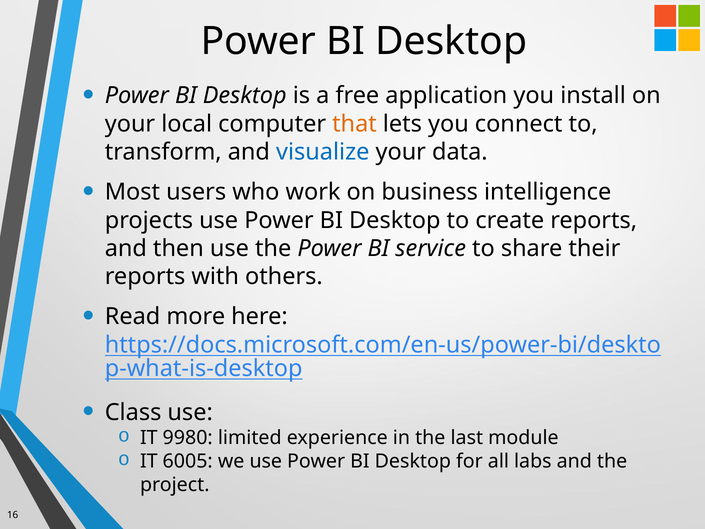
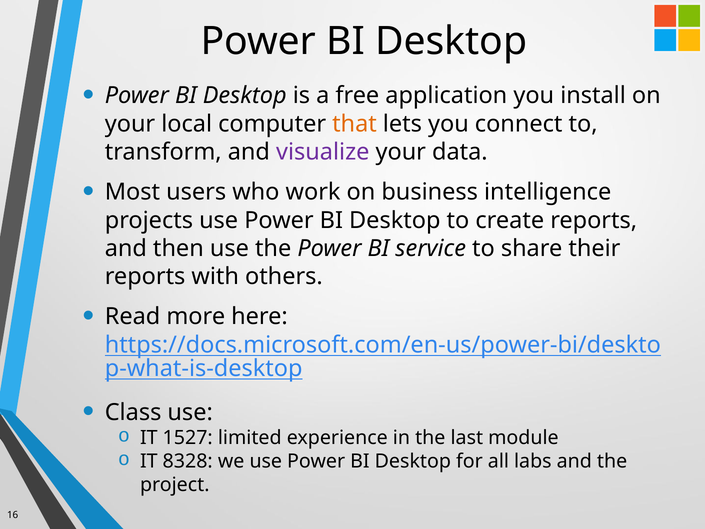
visualize colour: blue -> purple
9980: 9980 -> 1527
6005: 6005 -> 8328
